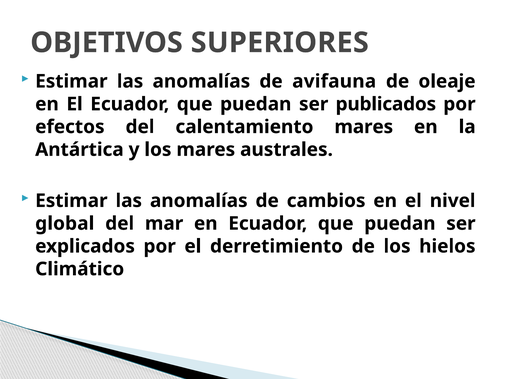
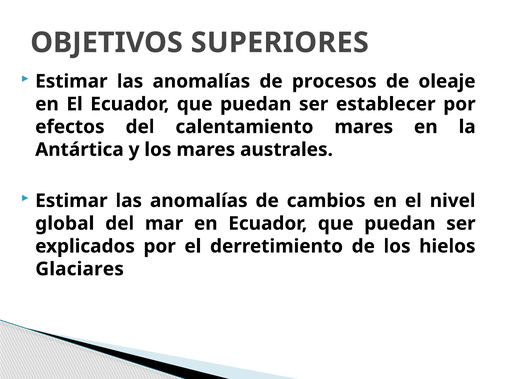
avifauna: avifauna -> procesos
publicados: publicados -> establecer
Climático: Climático -> Glaciares
